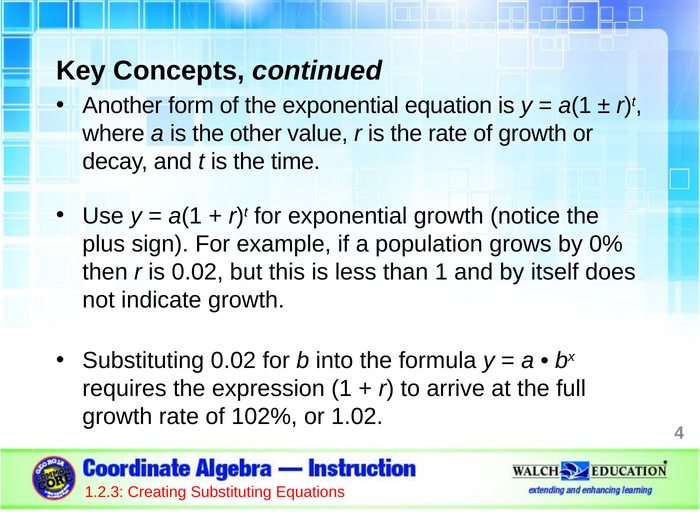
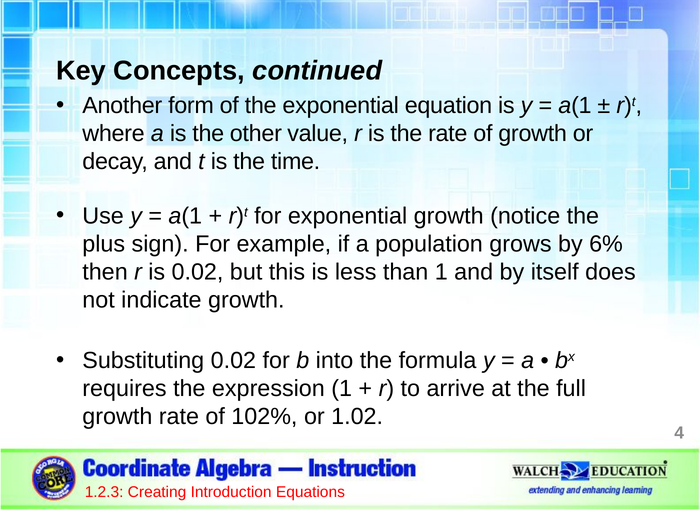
0%: 0% -> 6%
Creating Substituting: Substituting -> Introduction
